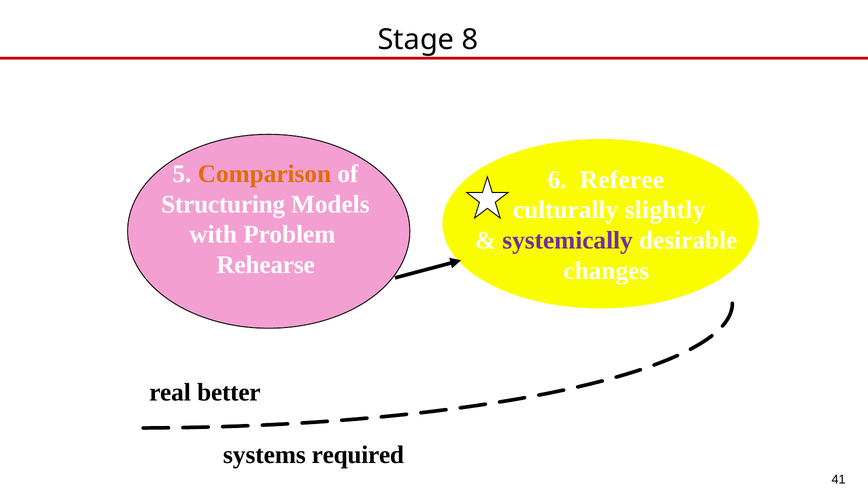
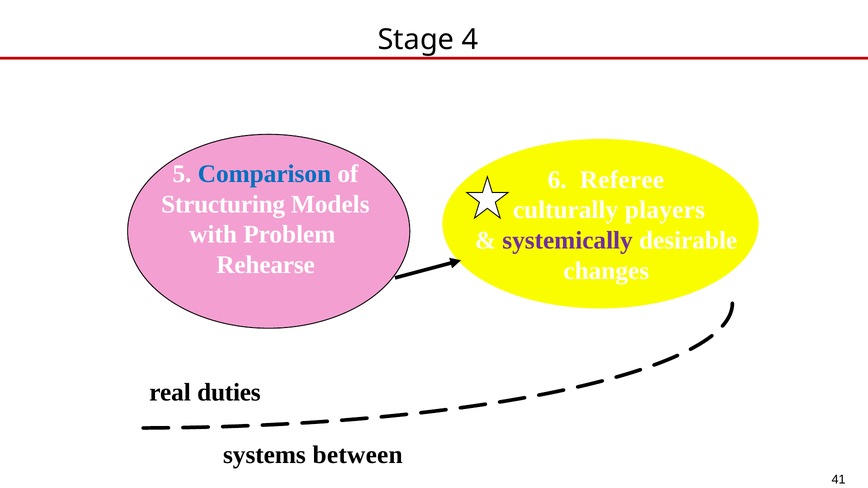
8: 8 -> 4
Comparison colour: orange -> blue
slightly: slightly -> players
better: better -> duties
required: required -> between
